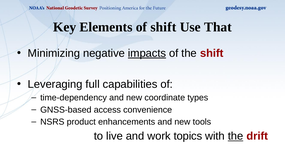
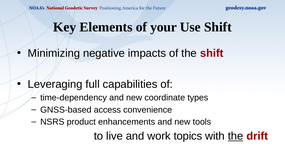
of shift: shift -> your
Use That: That -> Shift
impacts underline: present -> none
